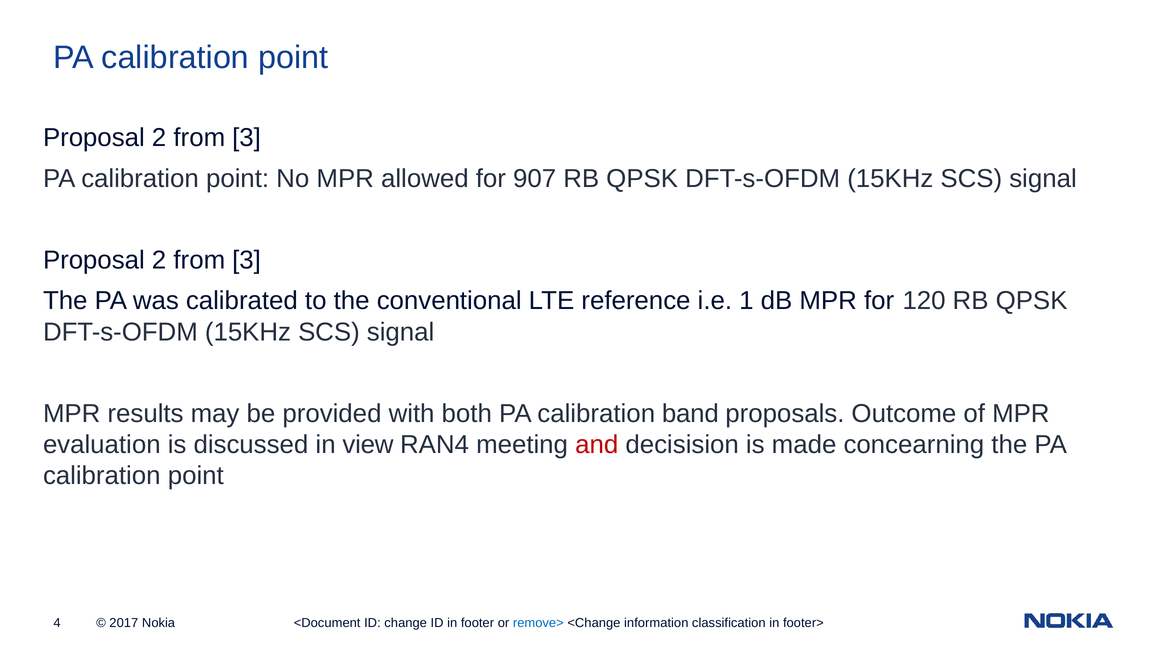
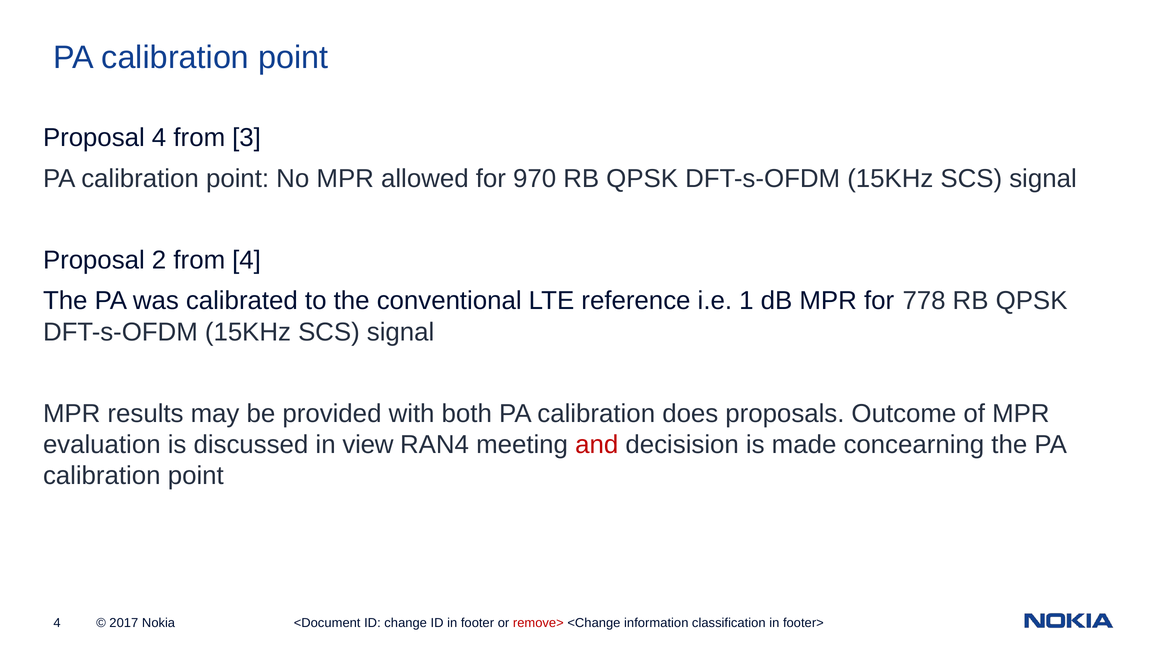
2 at (159, 138): 2 -> 4
907: 907 -> 970
3 at (247, 260): 3 -> 4
120: 120 -> 778
band: band -> does
remove> colour: blue -> red
